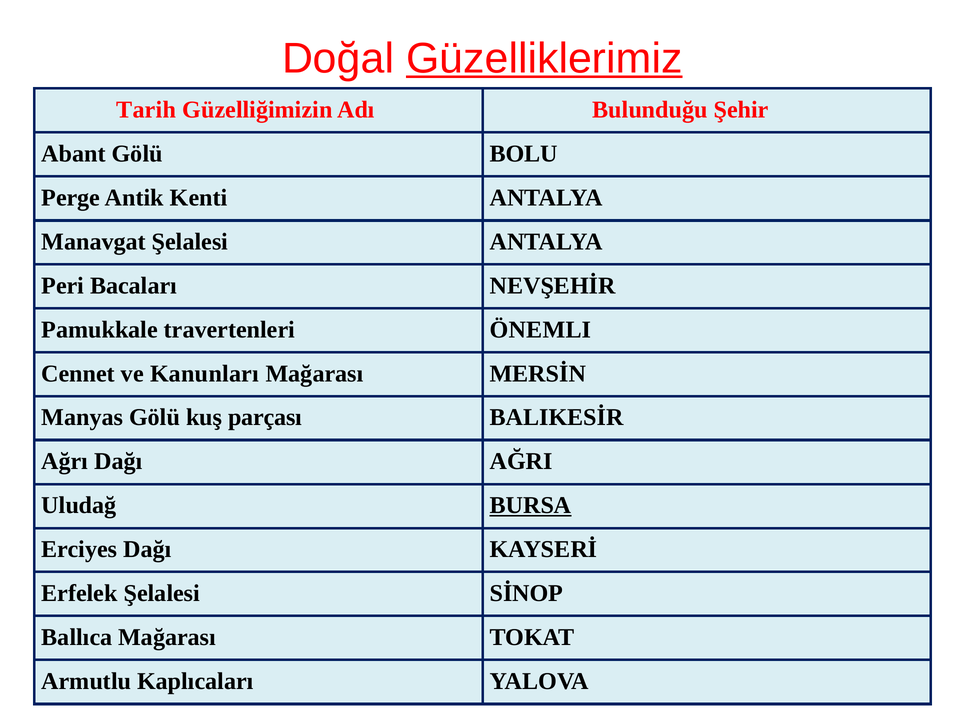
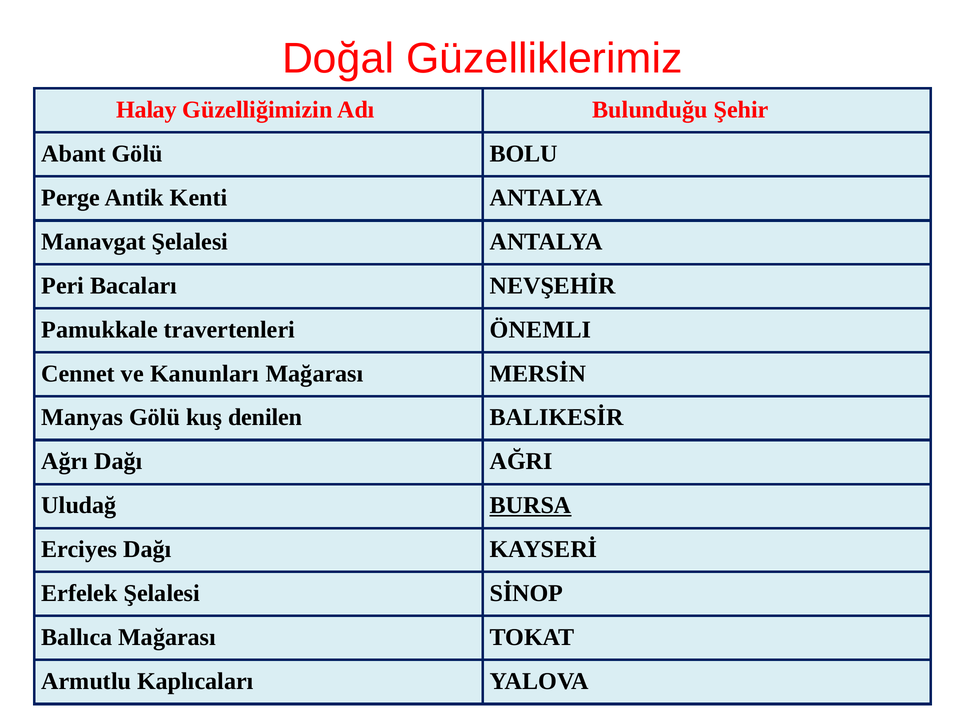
Güzelliklerimiz underline: present -> none
Tarih: Tarih -> Halay
parçası: parçası -> denilen
